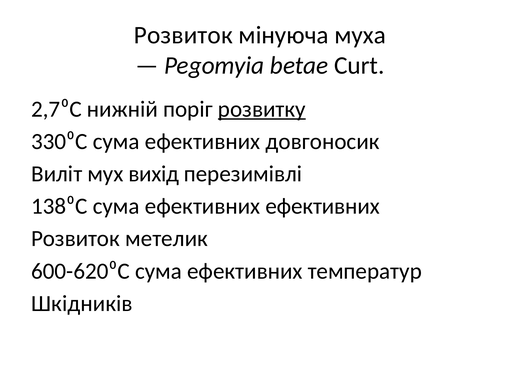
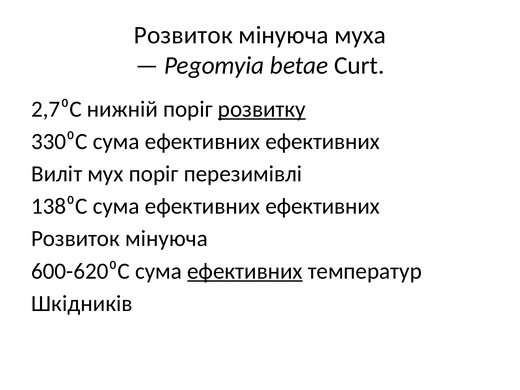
330⁰С сума ефективних довгоносик: довгоносик -> ефективних
мух вихід: вихід -> поріг
метелик at (167, 239): метелик -> мінуюча
ефективних at (245, 271) underline: none -> present
